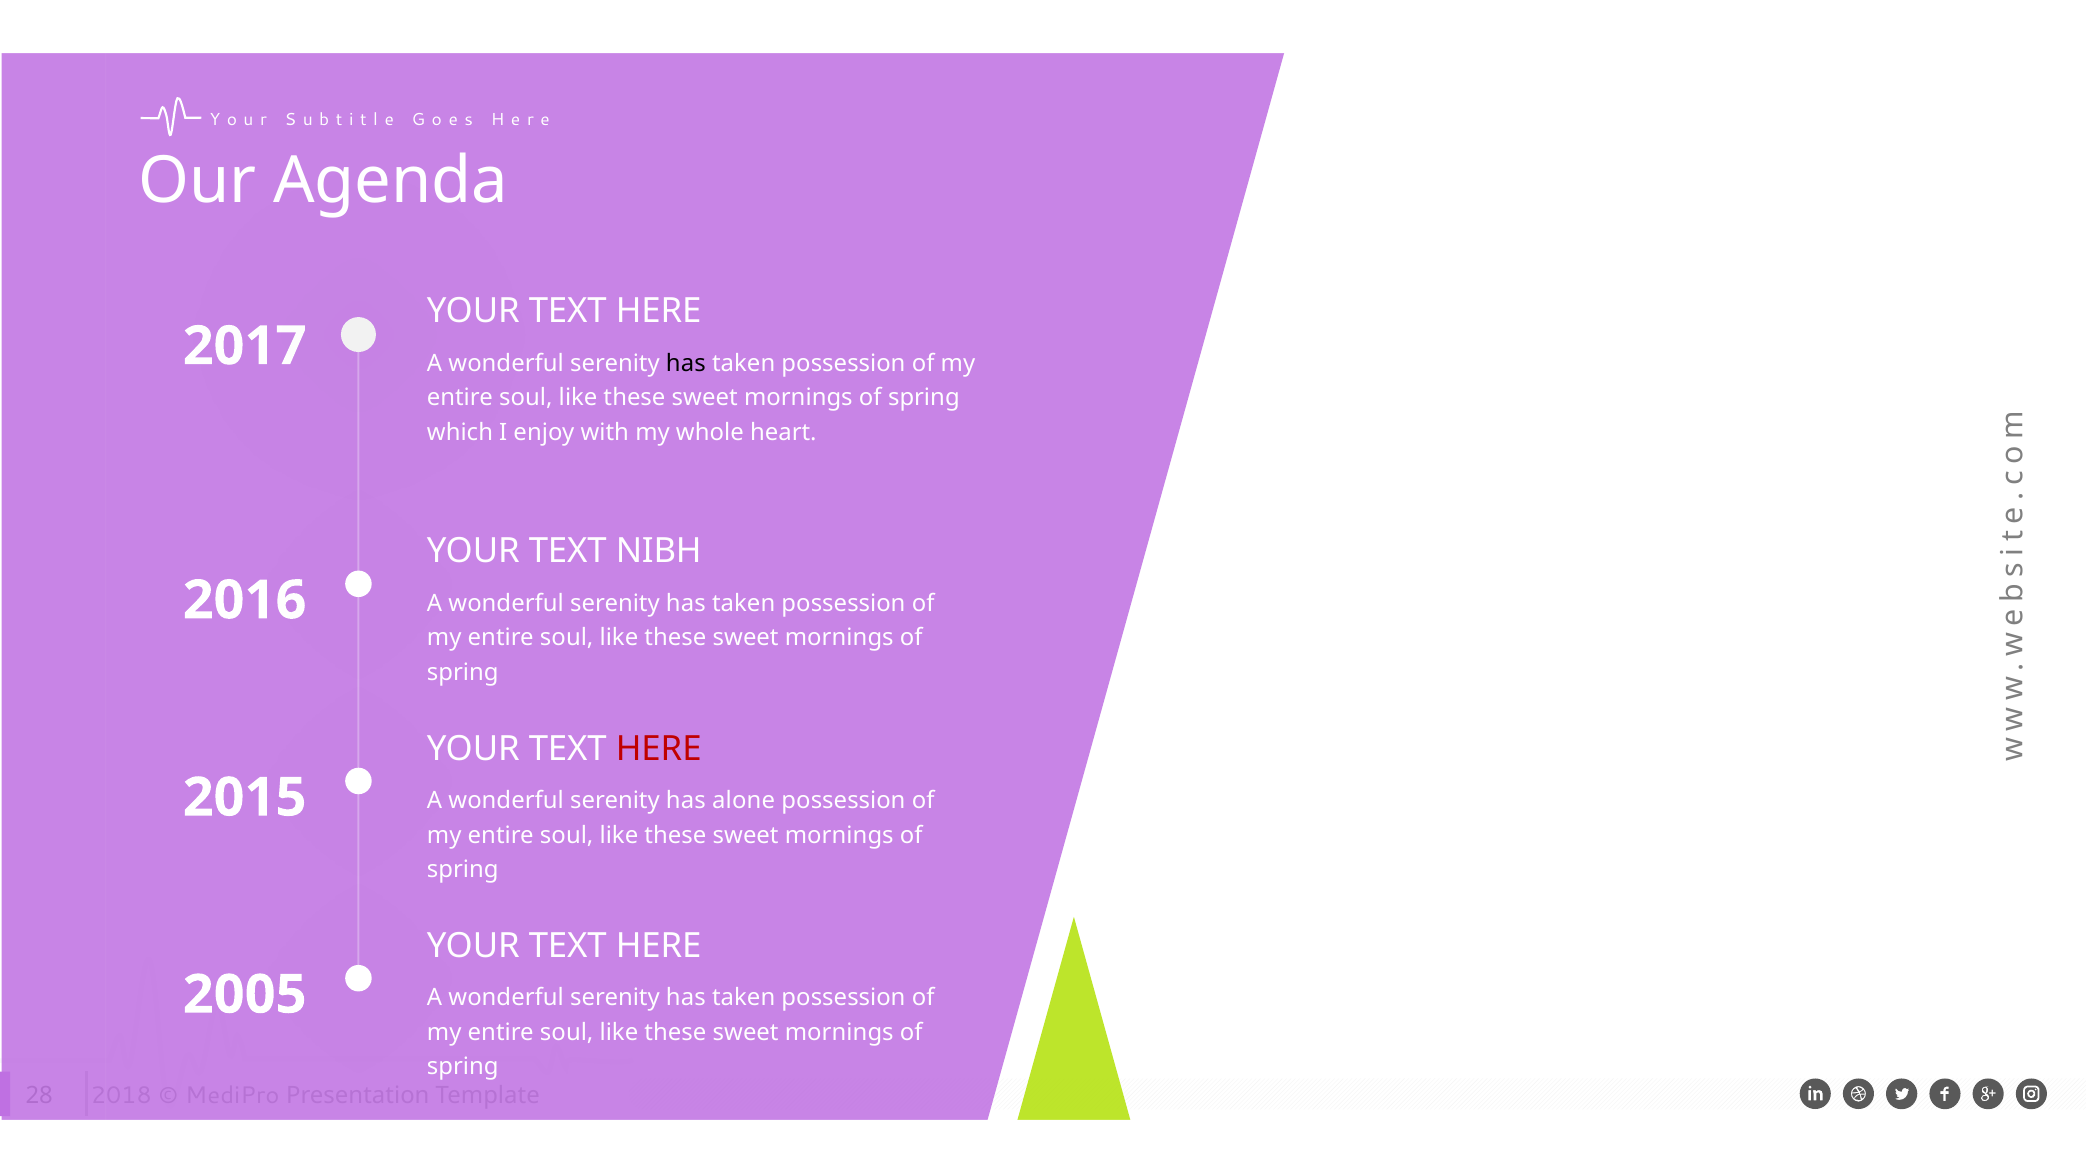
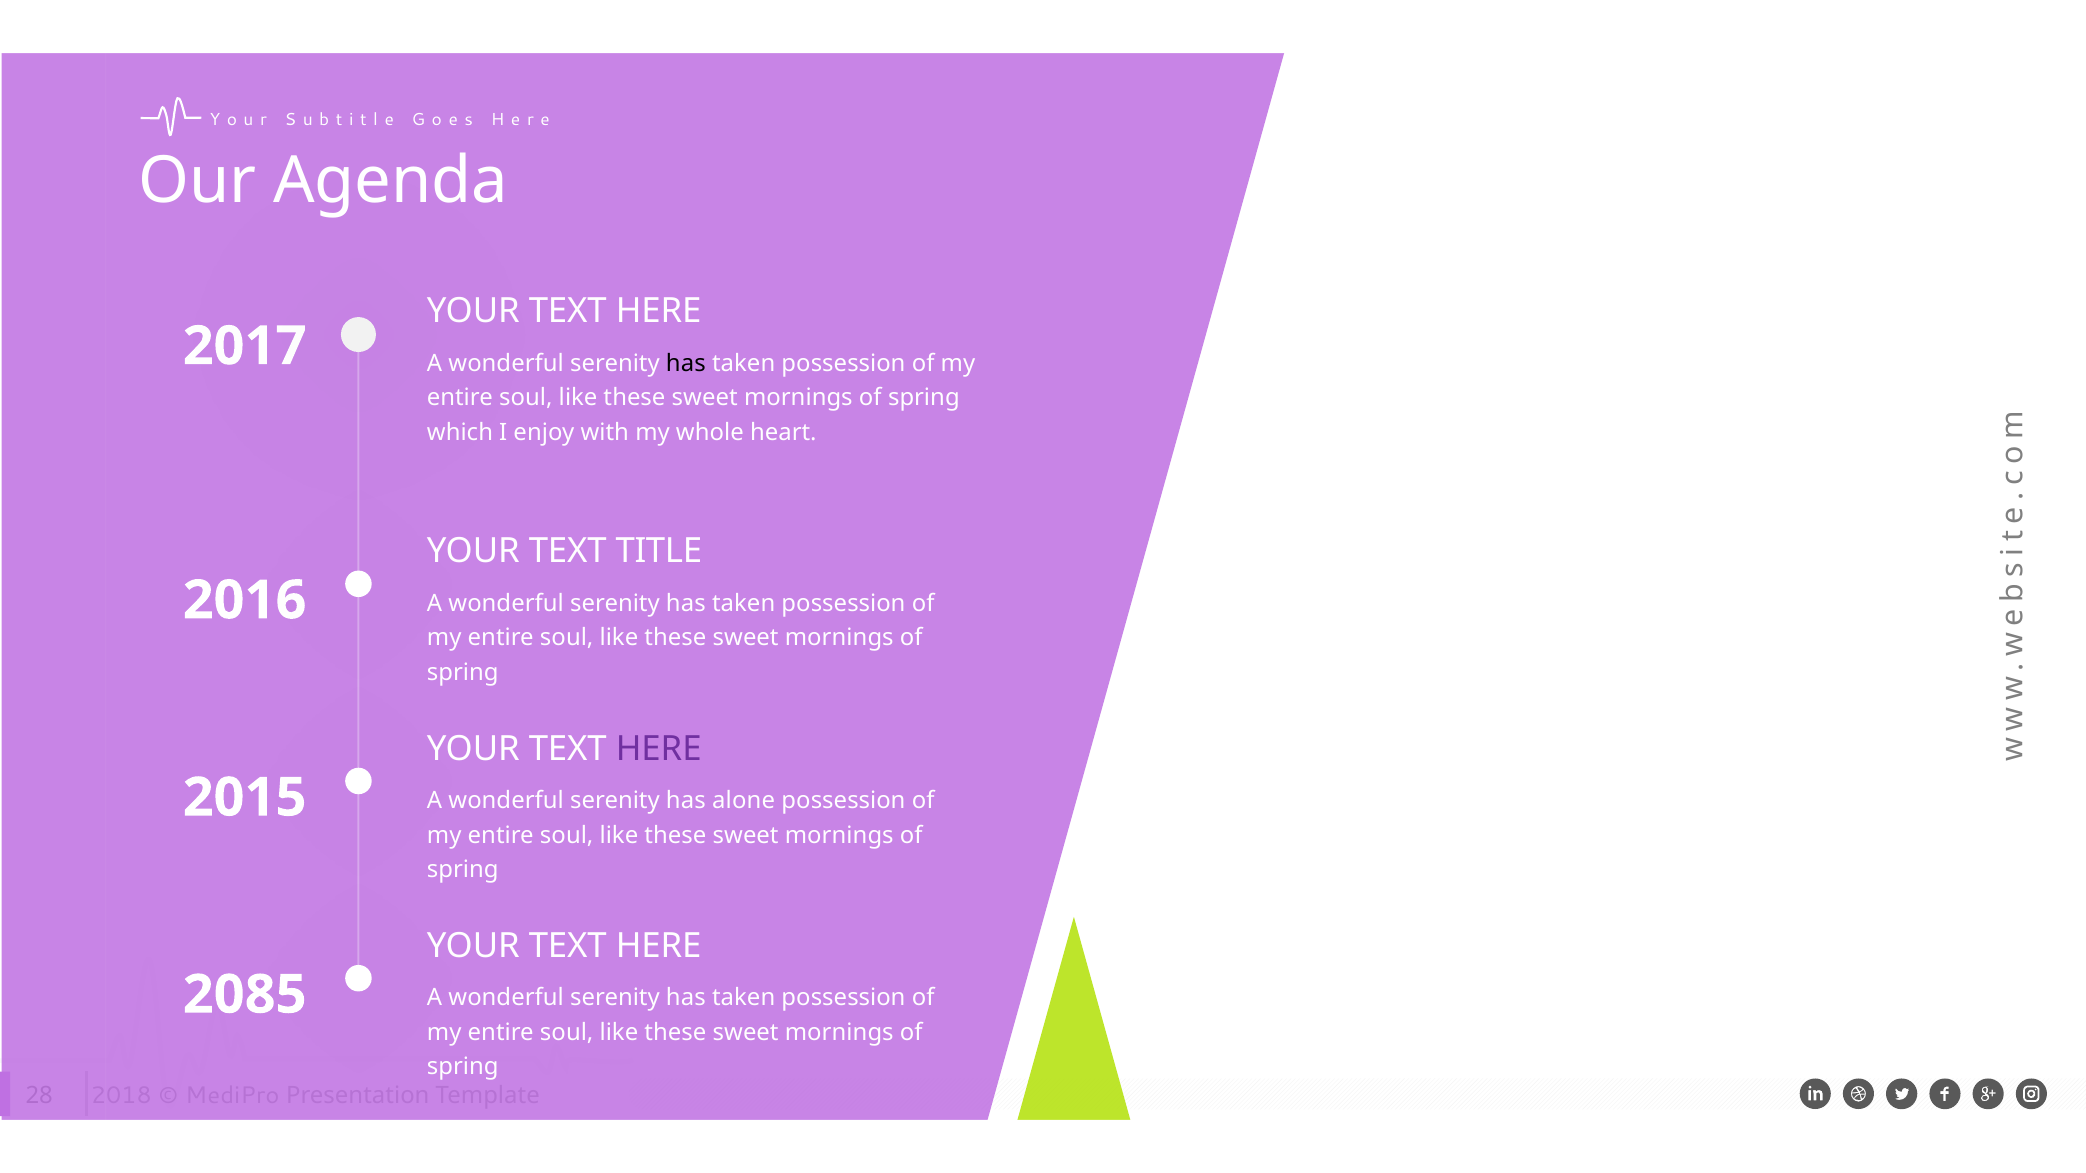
NIBH: NIBH -> TITLE
HERE at (659, 749) colour: red -> purple
2005: 2005 -> 2085
